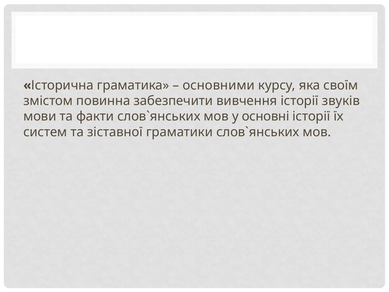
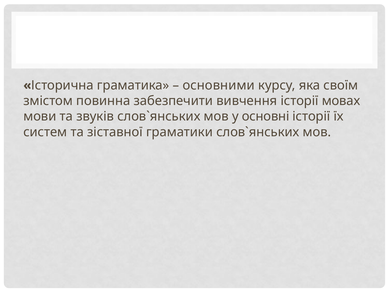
звуків: звуків -> мовах
факти: факти -> звуків
